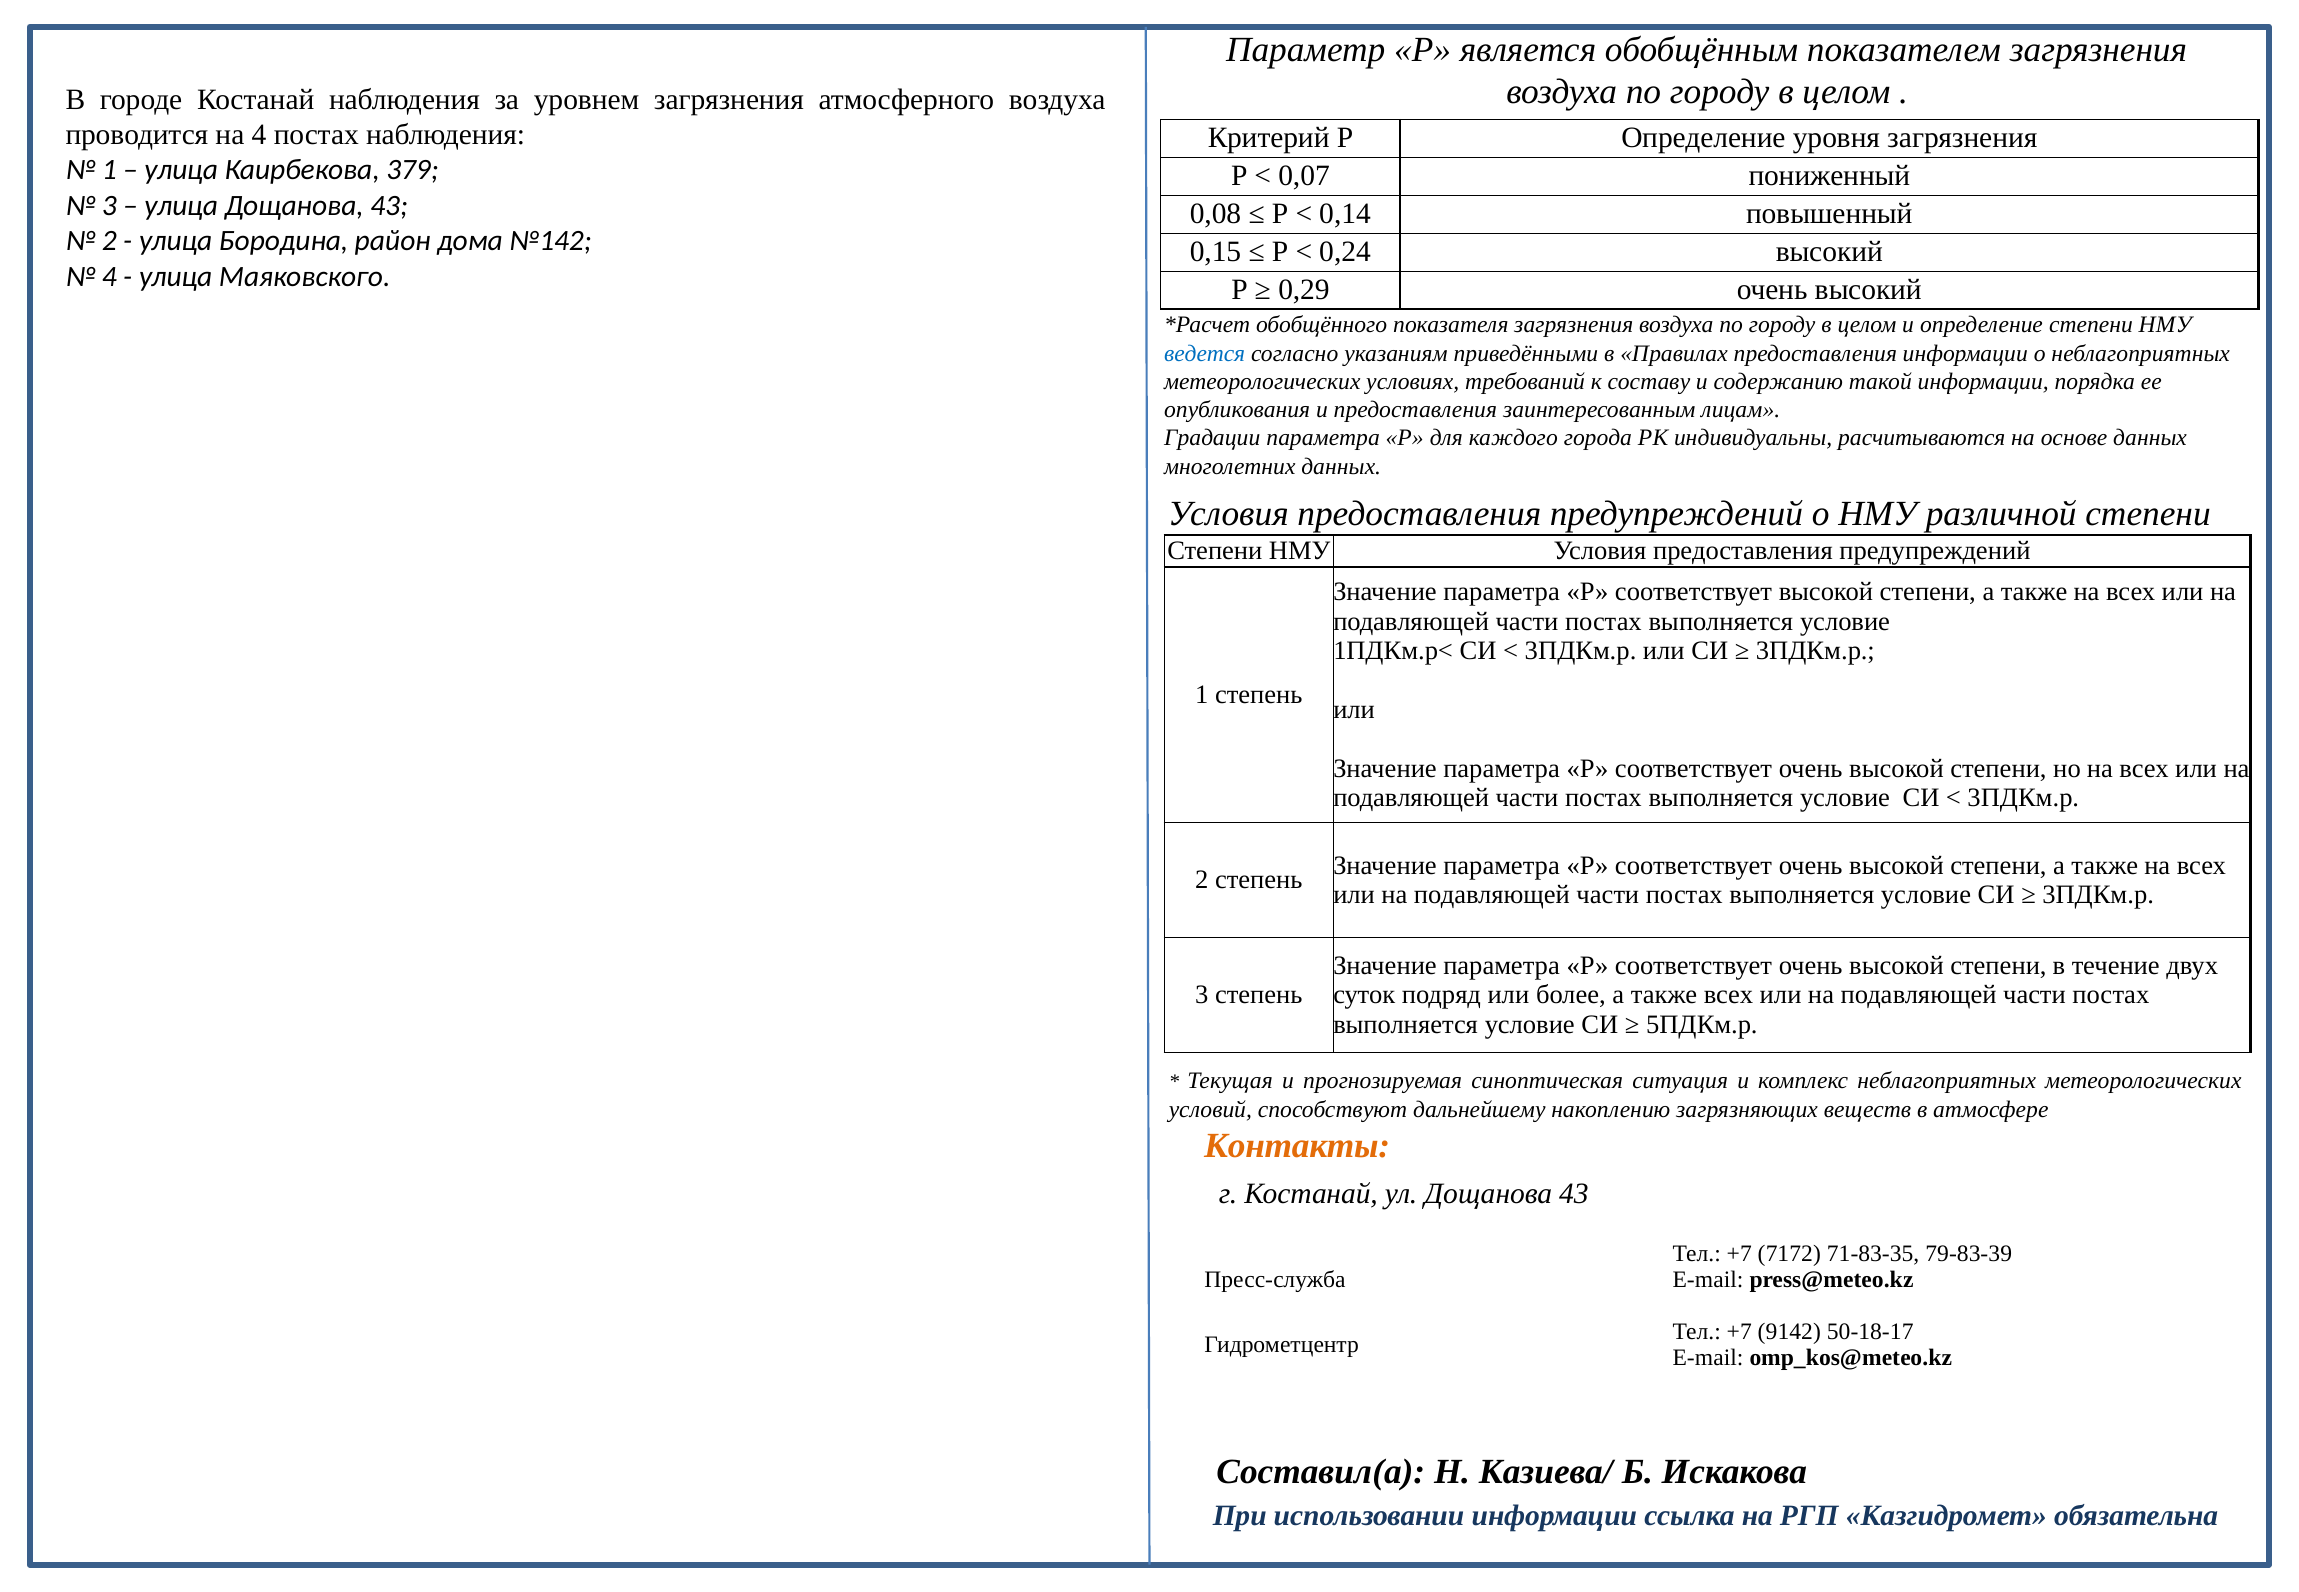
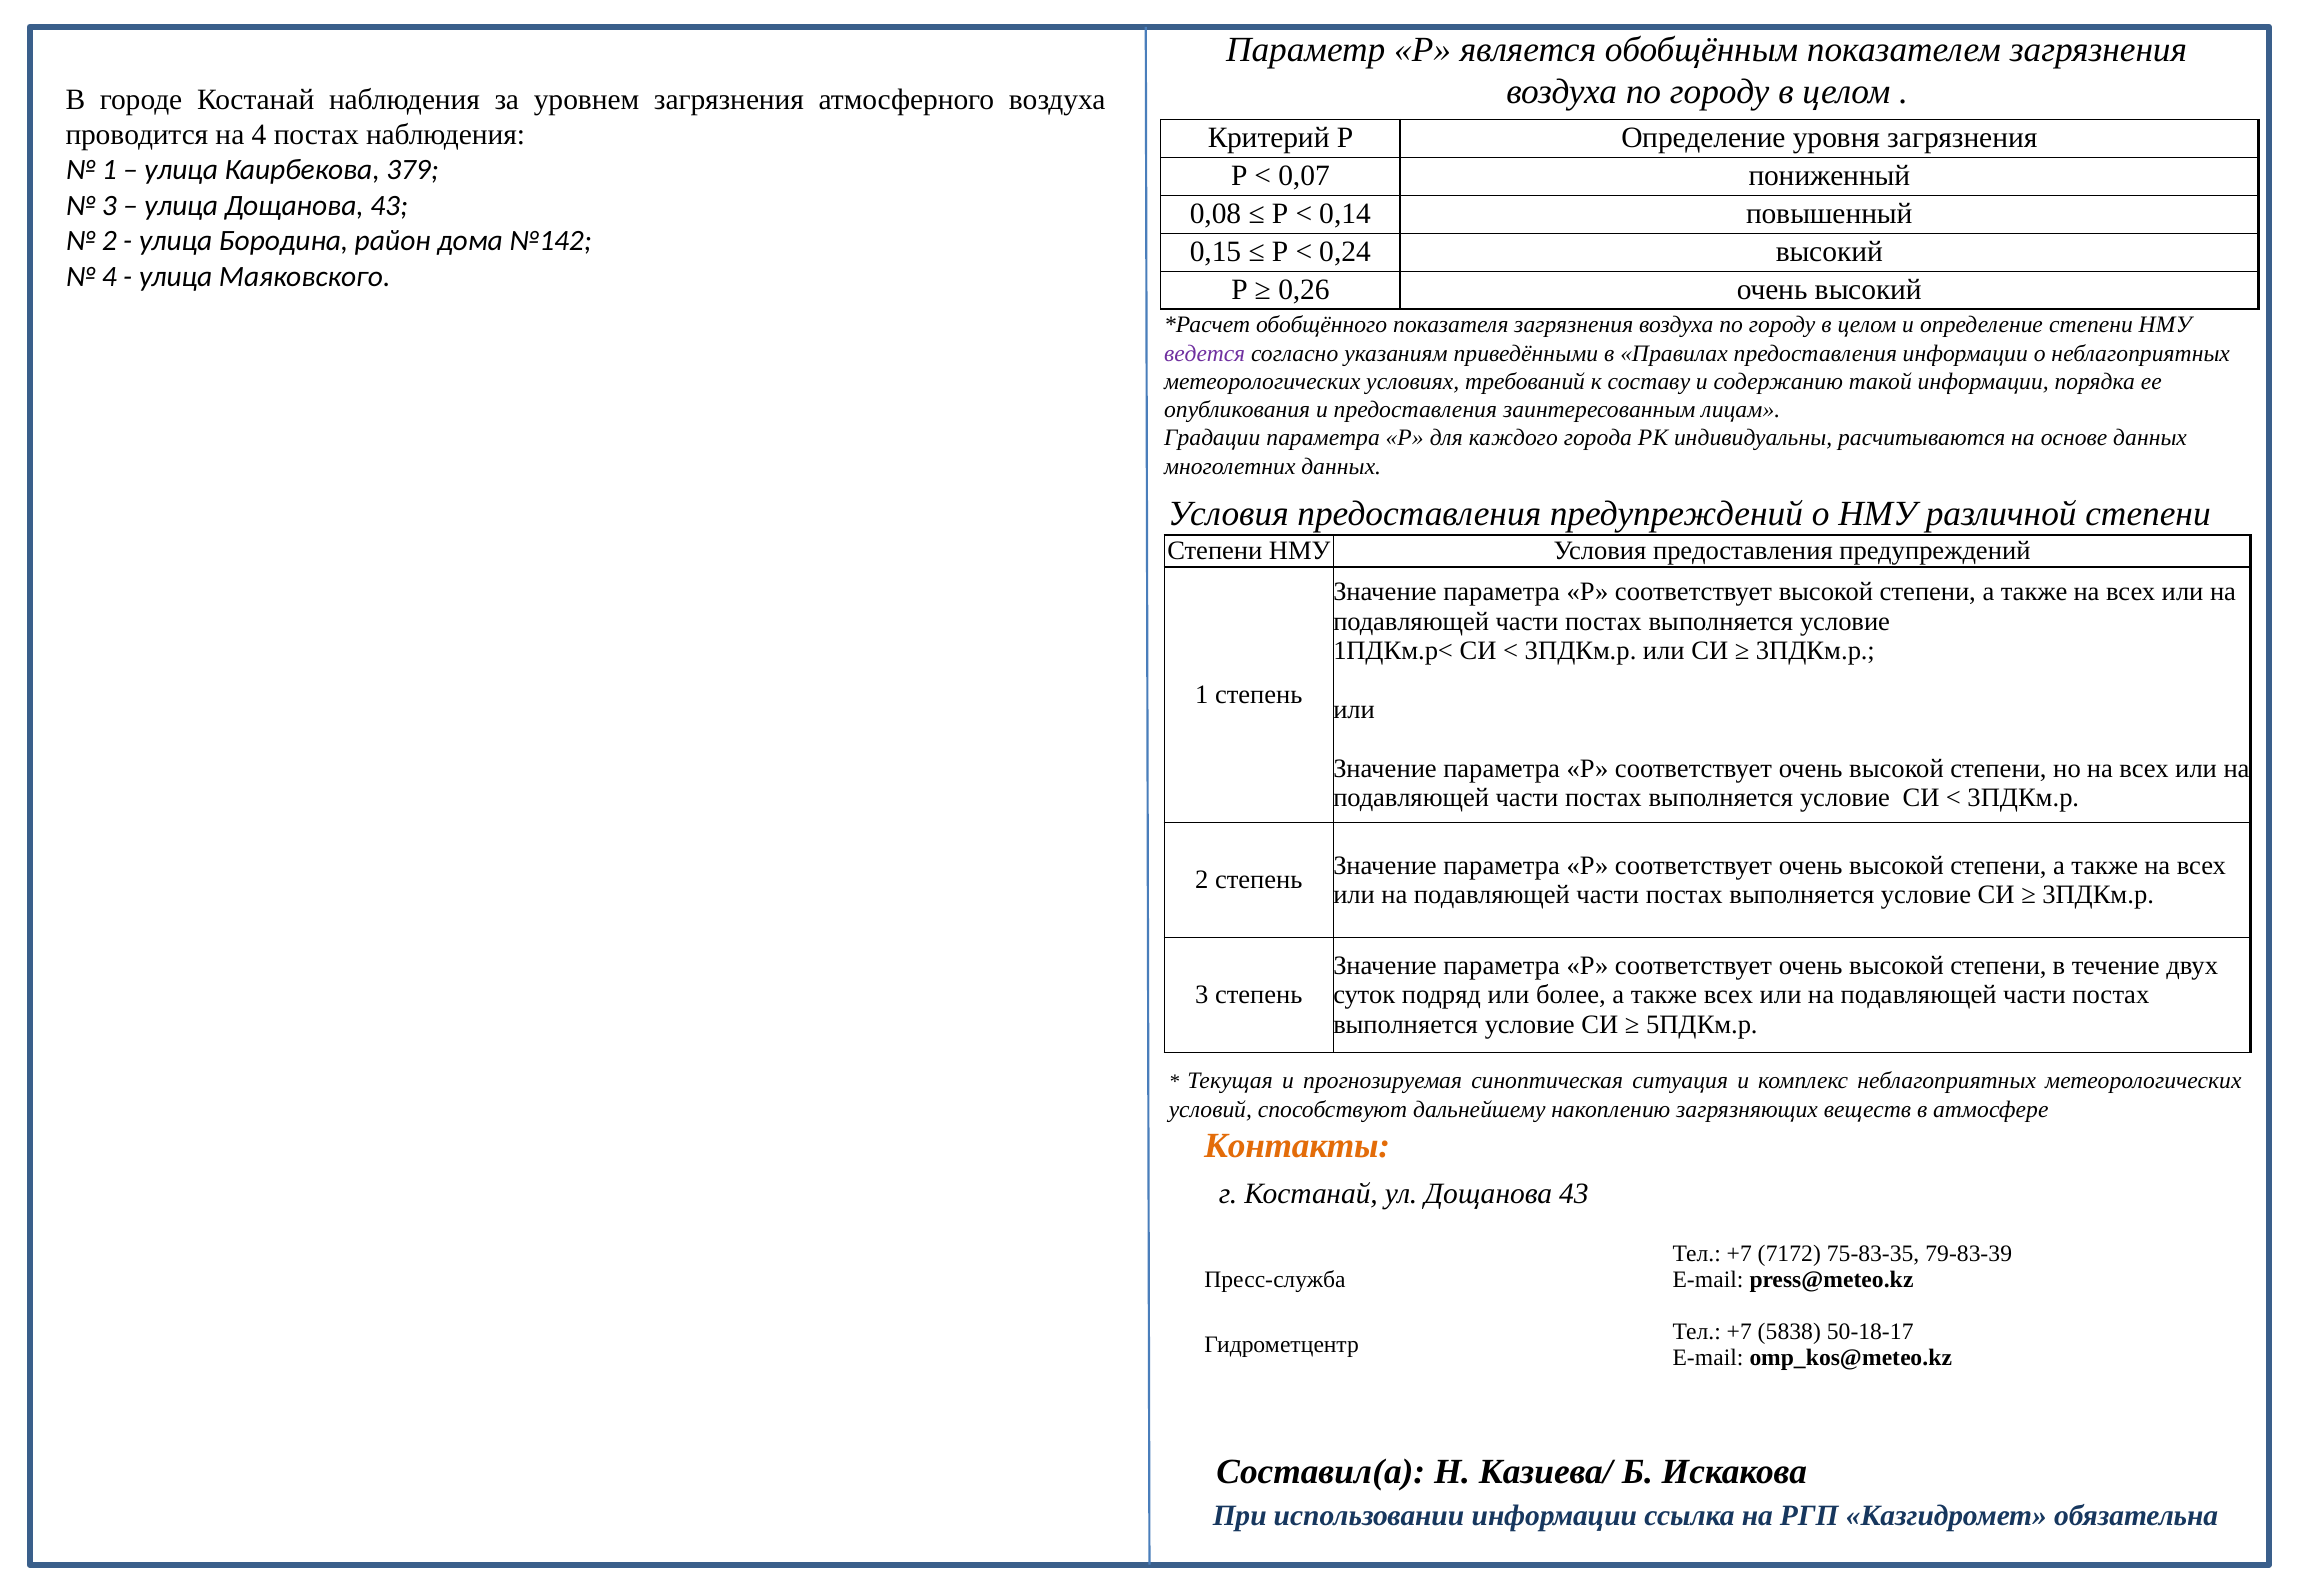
0,29: 0,29 -> 0,26
ведется colour: blue -> purple
71-83-35: 71-83-35 -> 75-83-35
9142: 9142 -> 5838
